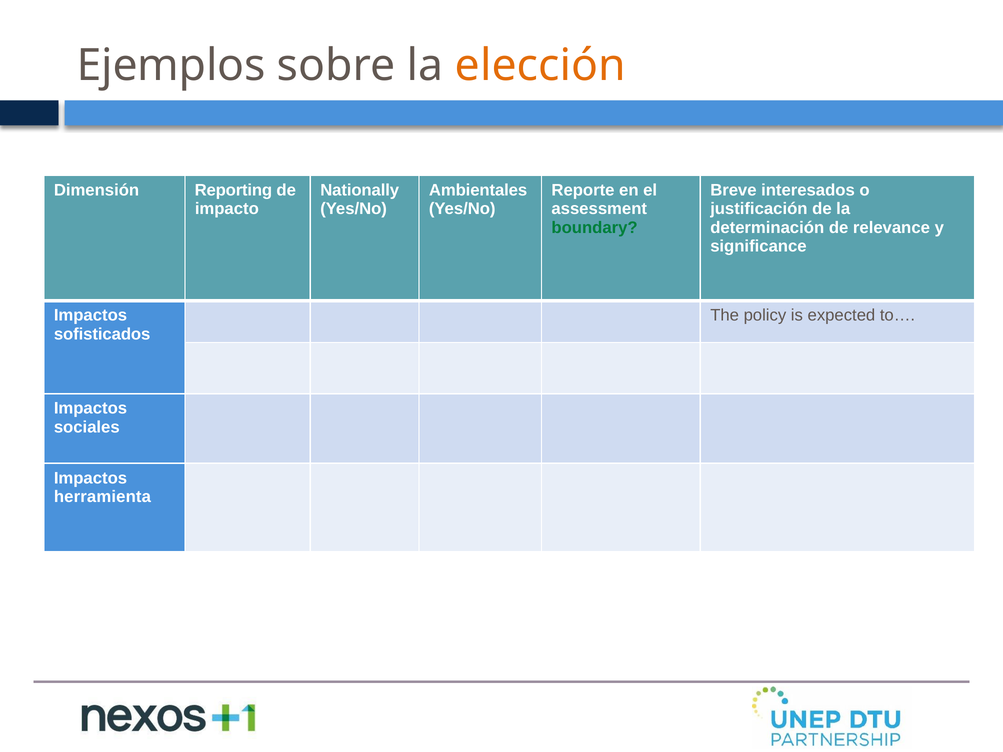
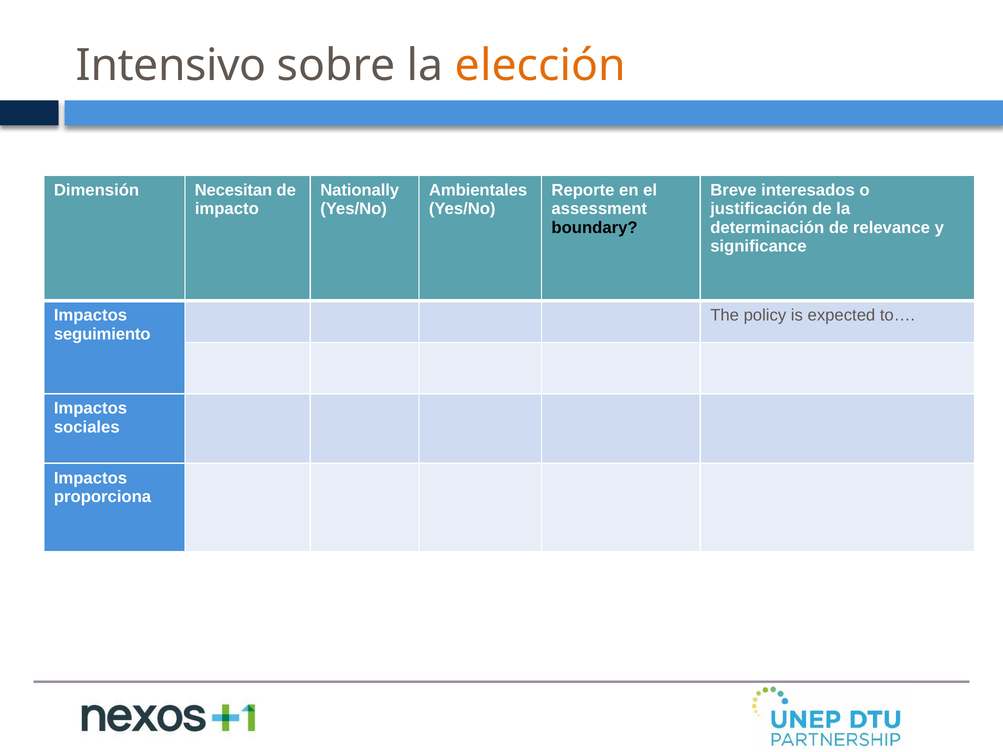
Ejemplos: Ejemplos -> Intensivo
Reporting: Reporting -> Necesitan
boundary colour: green -> black
sofisticados: sofisticados -> seguimiento
herramienta: herramienta -> proporciona
